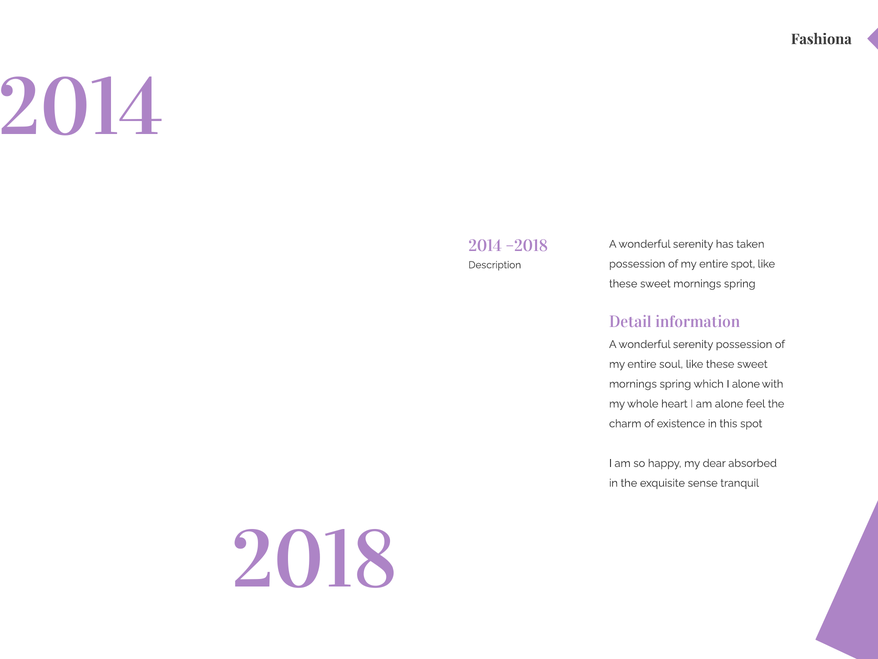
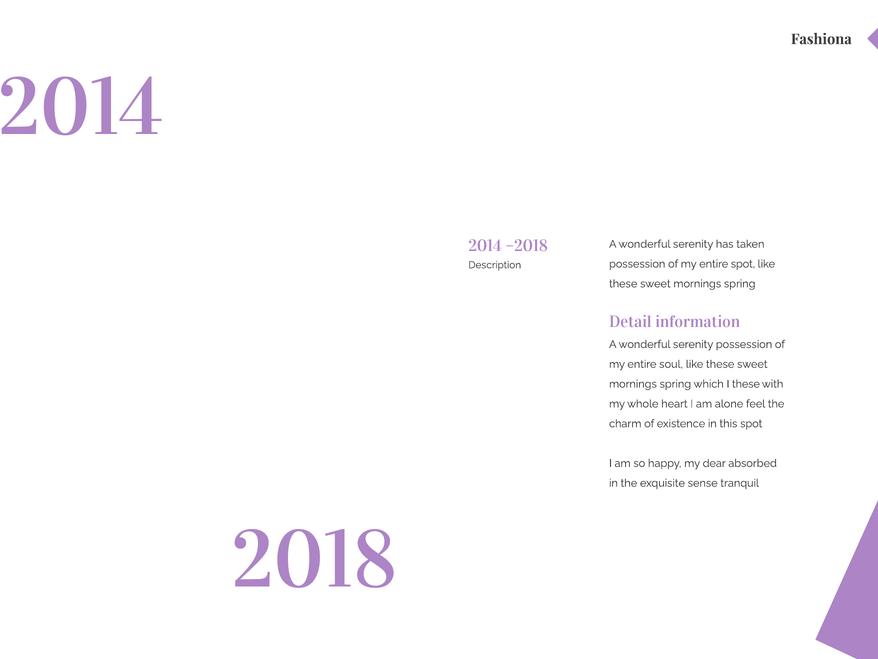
I alone: alone -> these
